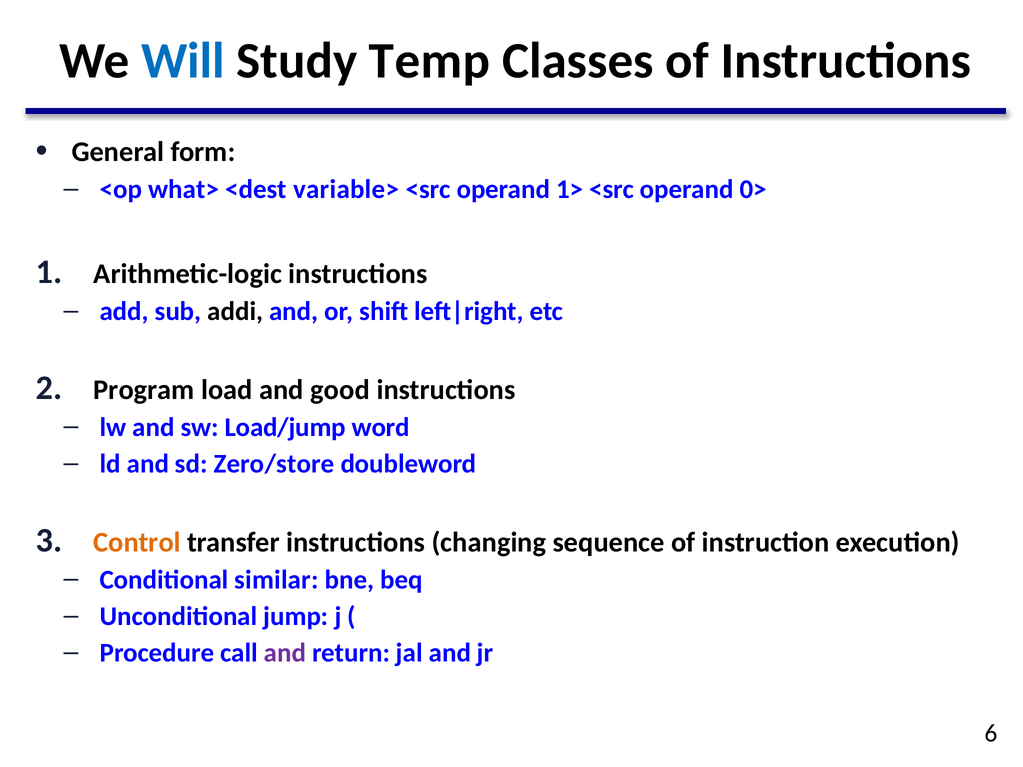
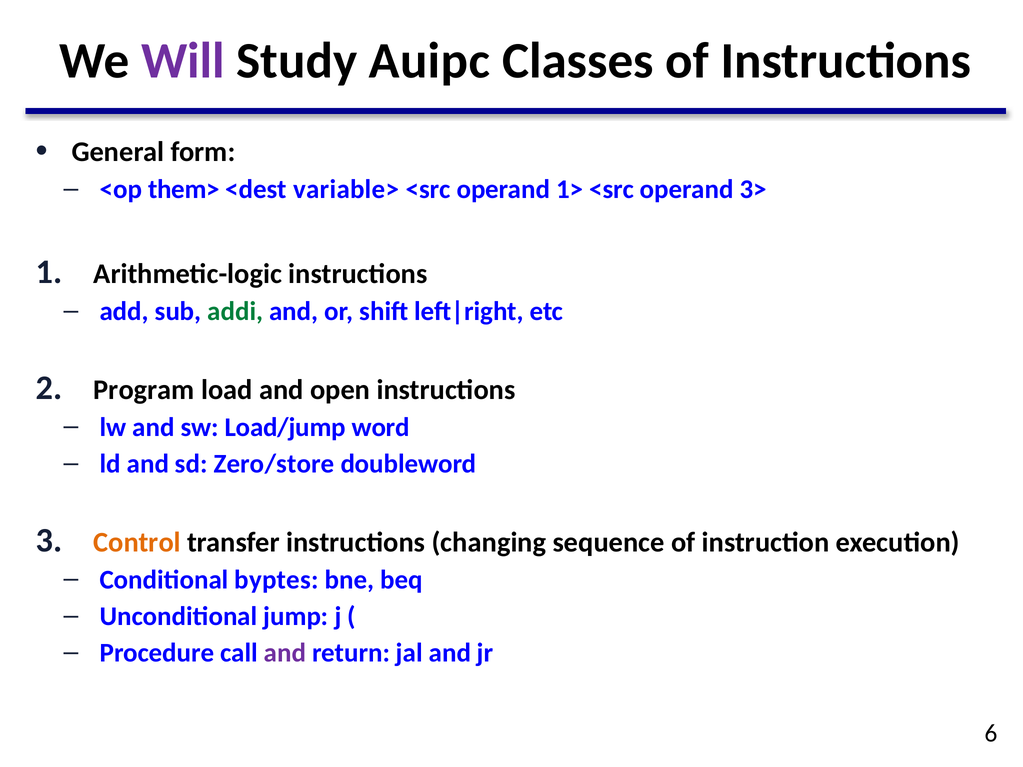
Will colour: blue -> purple
Temp: Temp -> Auipc
what>: what> -> them>
0>: 0> -> 3>
addi colour: black -> green
good: good -> open
similar: similar -> byptes
